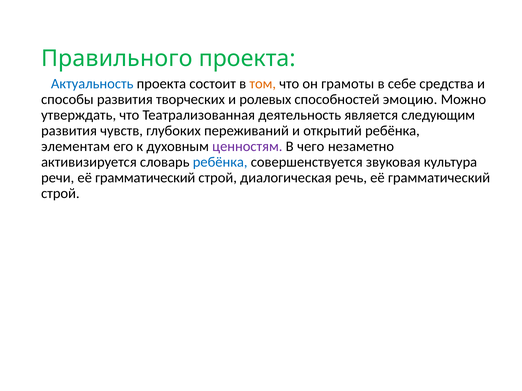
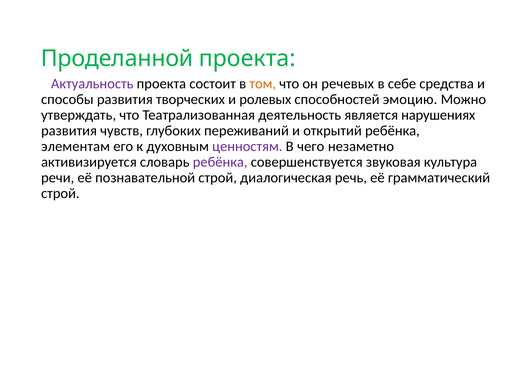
Правильного: Правильного -> Проделанной
Актуальность colour: blue -> purple
грамоты: грамоты -> речевых
следующим: следующим -> нарушениях
ребёнка at (220, 162) colour: blue -> purple
речи её грамматический: грамматический -> познавательной
